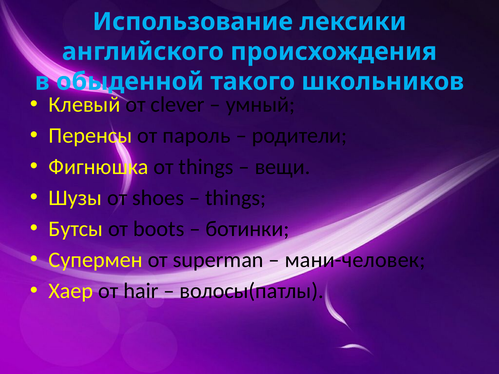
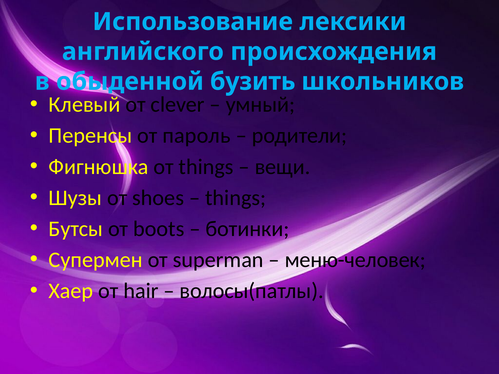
такого: такого -> бузить
мани-человек: мани-человек -> меню-человек
